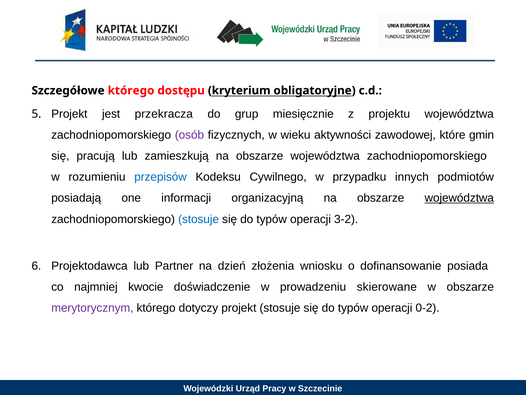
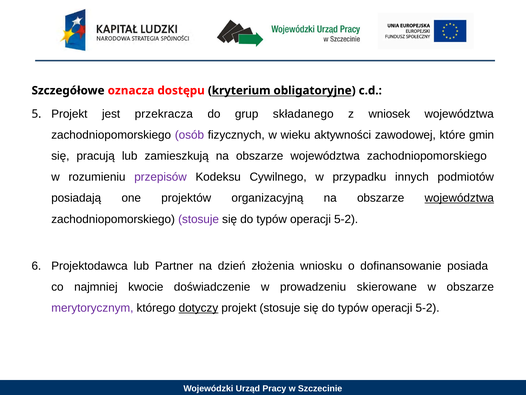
Szczegółowe którego: którego -> oznacza
miesięcznie: miesięcznie -> składanego
projektu: projektu -> wniosek
przepisów colour: blue -> purple
informacji: informacji -> projektów
stosuje at (199, 219) colour: blue -> purple
3-2 at (346, 219): 3-2 -> 5-2
dotyczy underline: none -> present
0-2 at (428, 308): 0-2 -> 5-2
